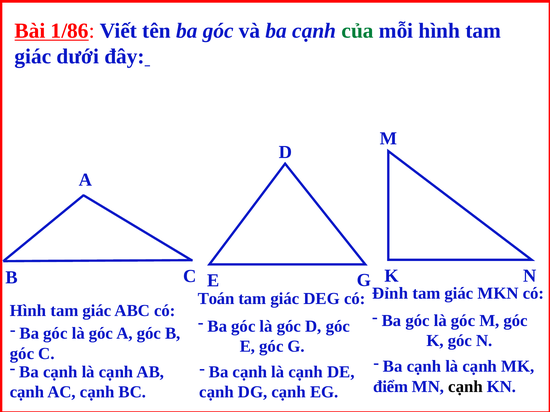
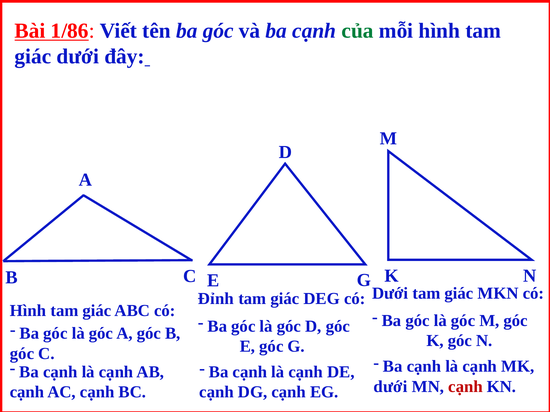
Đỉnh at (390, 294): Đỉnh -> Dưới
Toán: Toán -> Đỉnh
điểm at (391, 387): điểm -> dưới
cạnh at (465, 387) colour: black -> red
